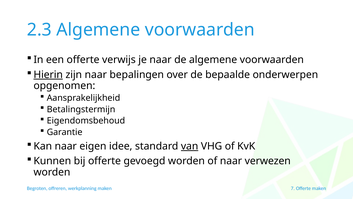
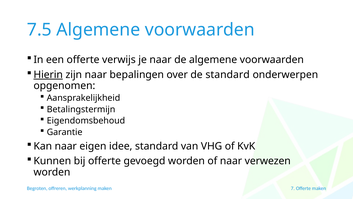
2.3: 2.3 -> 7.5
de bepaalde: bepaalde -> standard
van underline: present -> none
